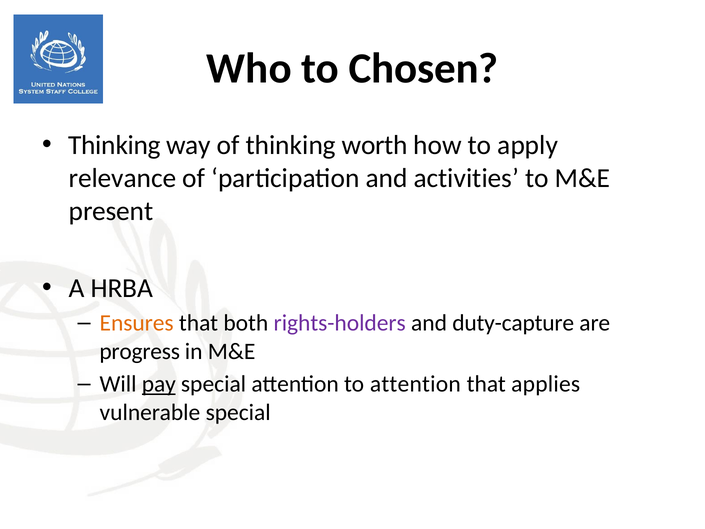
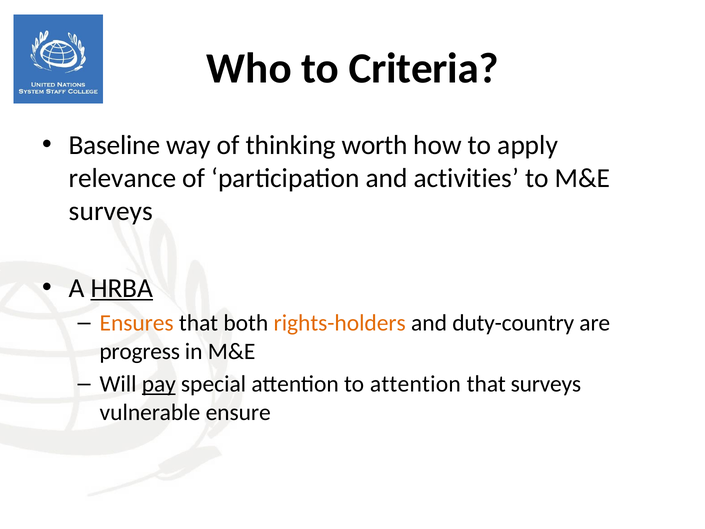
Chosen: Chosen -> Criteria
Thinking at (115, 145): Thinking -> Baseline
present at (111, 211): present -> surveys
HRBA underline: none -> present
rights-holders colour: purple -> orange
duty-capture: duty-capture -> duty-country
that applies: applies -> surveys
vulnerable special: special -> ensure
